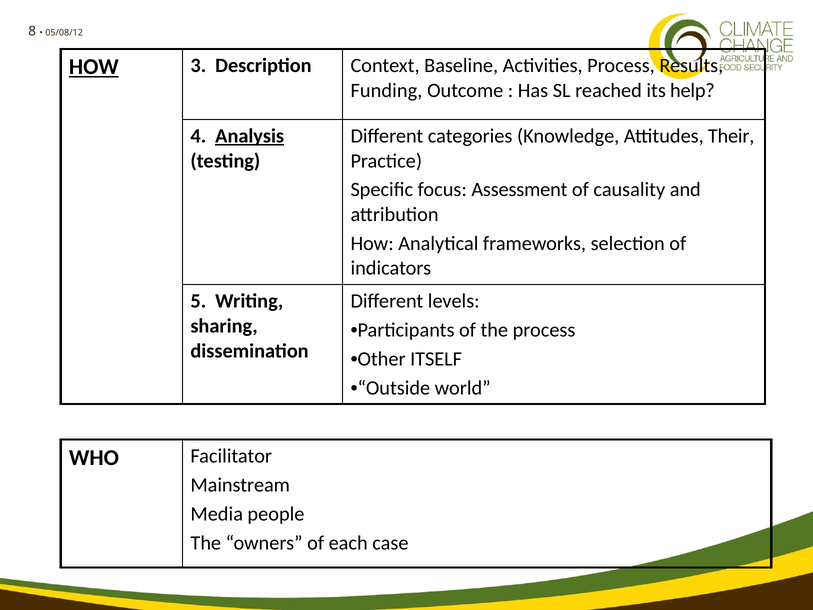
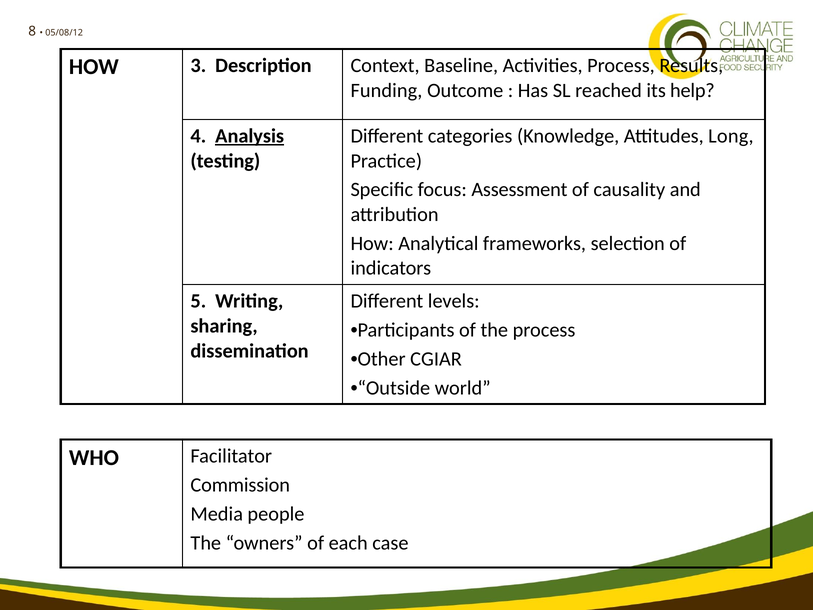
HOW at (94, 67) underline: present -> none
Their: Their -> Long
ITSELF: ITSELF -> CGIAR
Mainstream: Mainstream -> Commission
